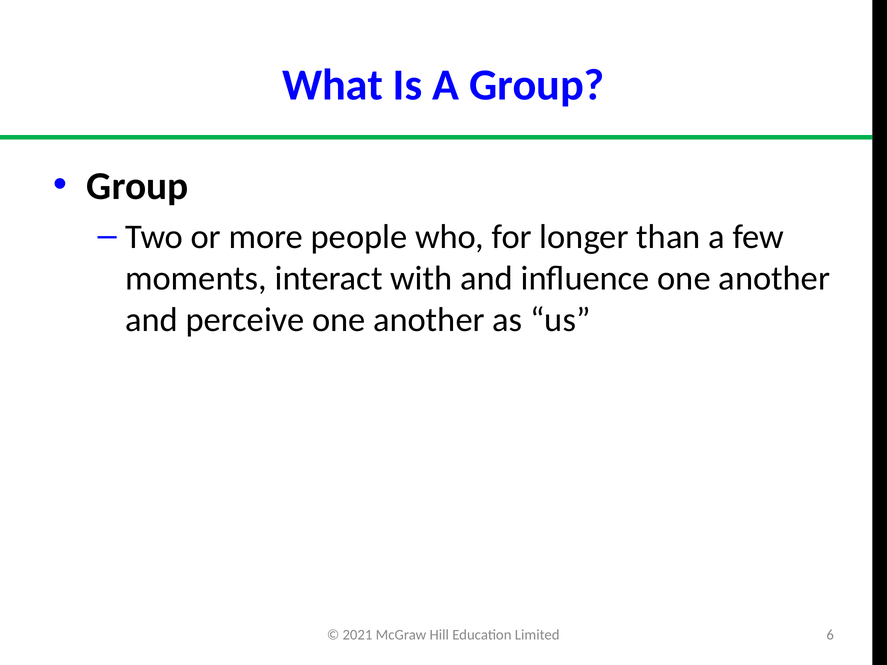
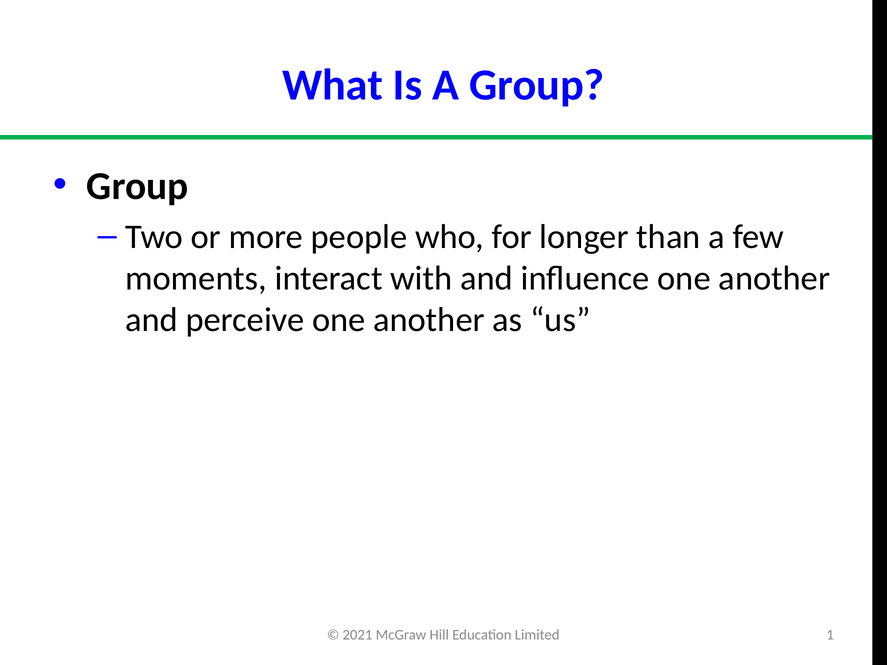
6: 6 -> 1
